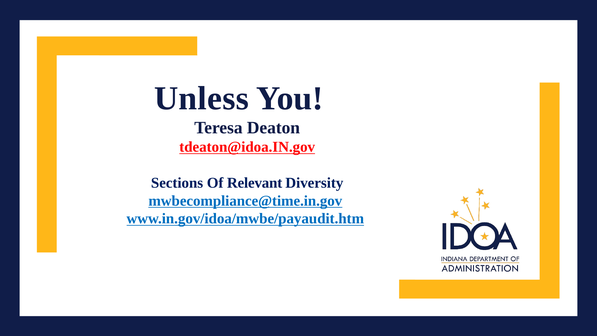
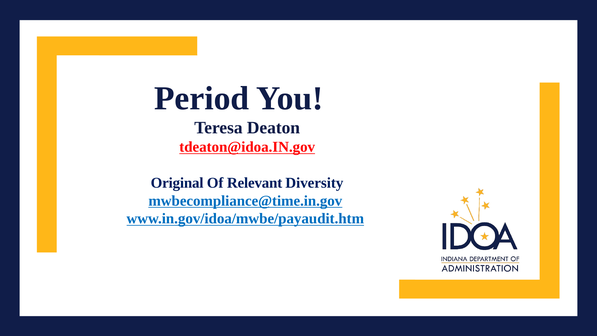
Unless: Unless -> Period
Sections: Sections -> Original
